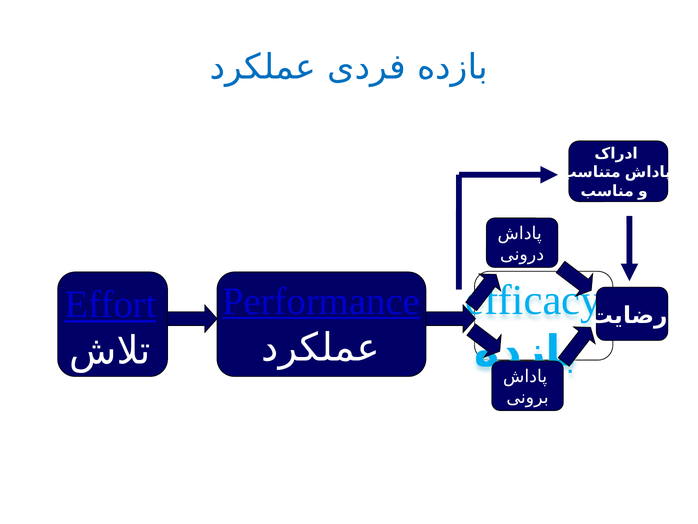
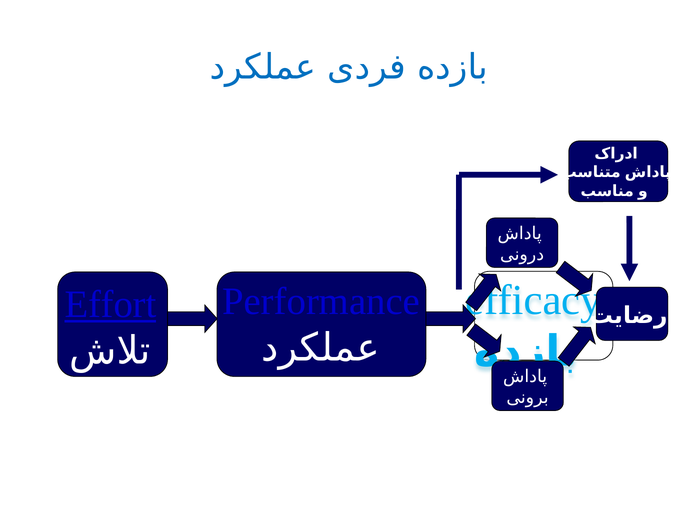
Performance underline: present -> none
